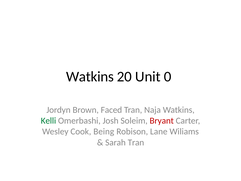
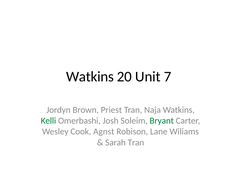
0: 0 -> 7
Faced: Faced -> Priest
Bryant colour: red -> green
Being: Being -> Agnst
